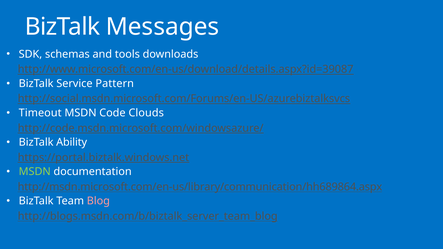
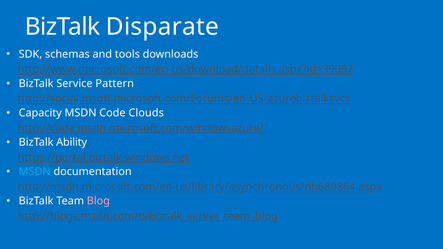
Messages: Messages -> Disparate
Timeout: Timeout -> Capacity
MSDN at (35, 172) colour: light green -> light blue
http://msdn.microsoft.com/en-us/library/communication/hh689864.aspx: http://msdn.microsoft.com/en-us/library/communication/hh689864.aspx -> http://msdn.microsoft.com/en-us/library/asynchronous/hh689864.aspx
